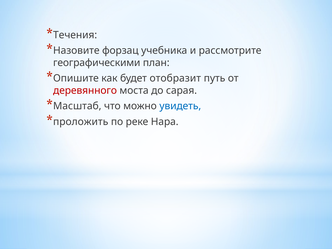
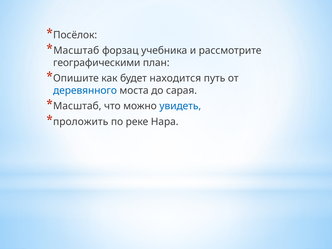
Течения: Течения -> Посёлок
Назовите at (76, 51): Назовите -> Масштаб
отобразит: отобразит -> находится
деревянного colour: red -> blue
